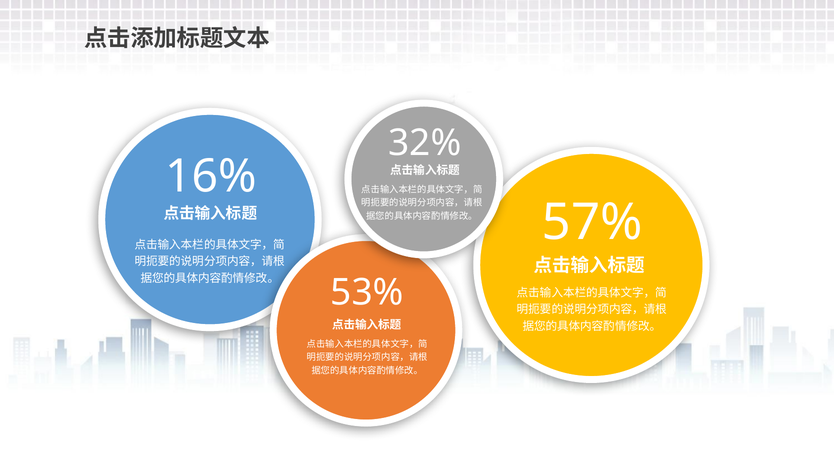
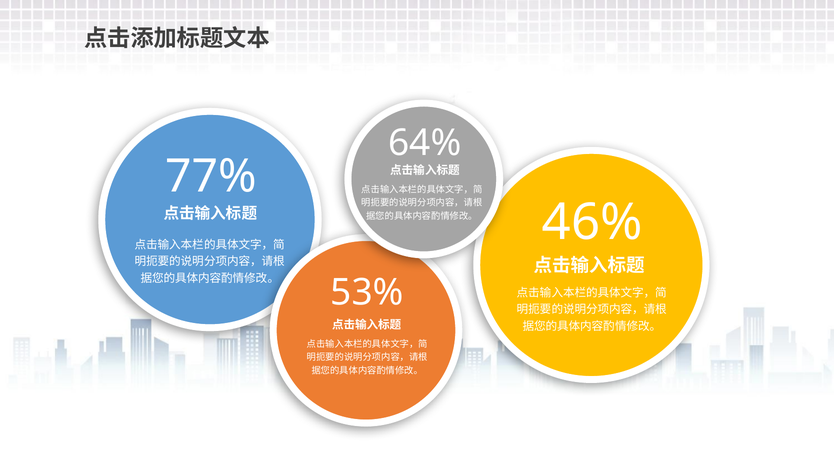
32%: 32% -> 64%
16%: 16% -> 77%
57%: 57% -> 46%
